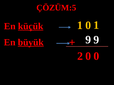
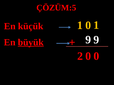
küçük underline: present -> none
